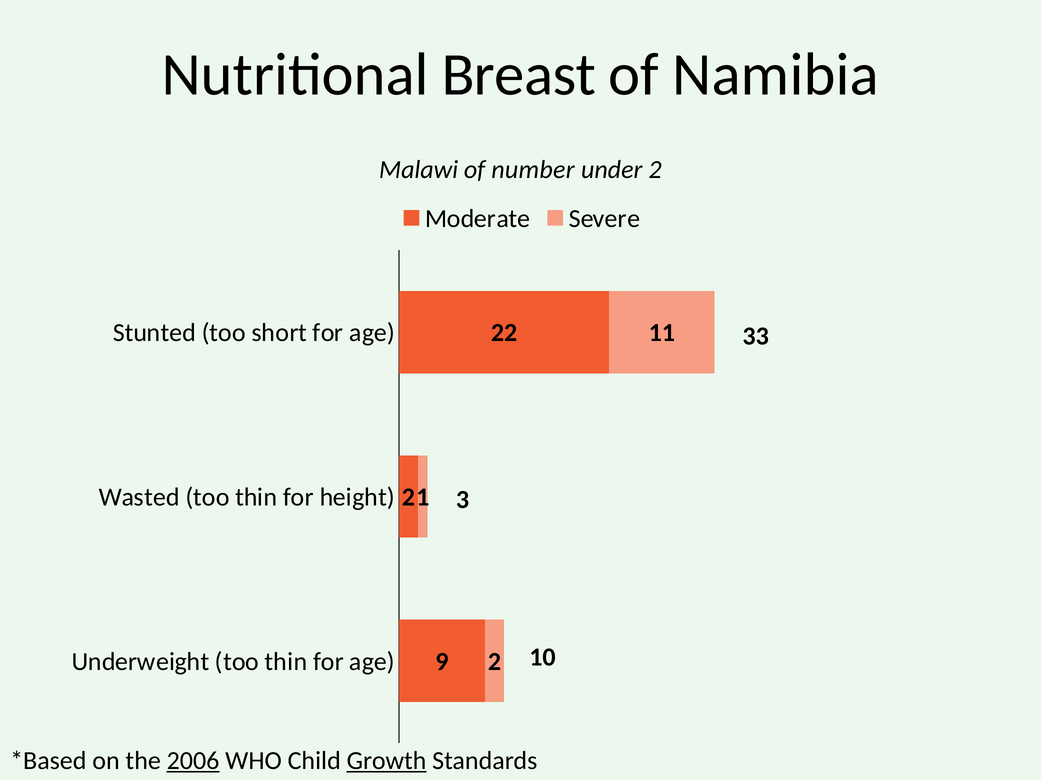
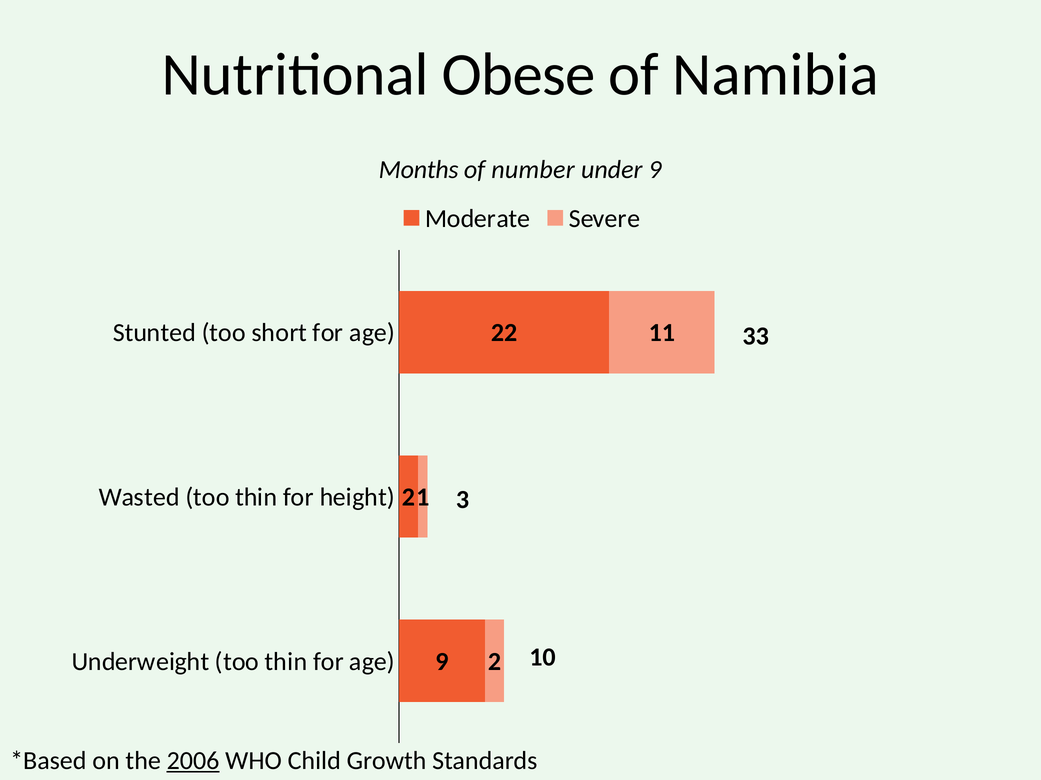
Breast: Breast -> Obese
Malawi: Malawi -> Months
under 2: 2 -> 9
Growth underline: present -> none
